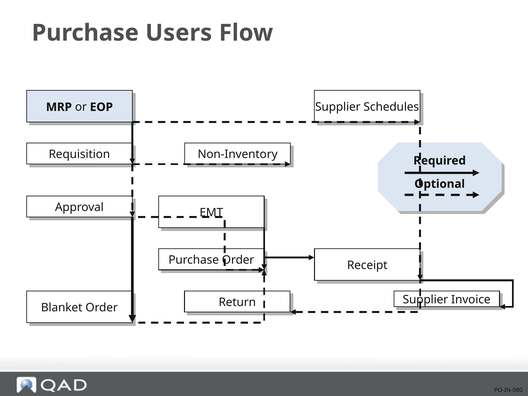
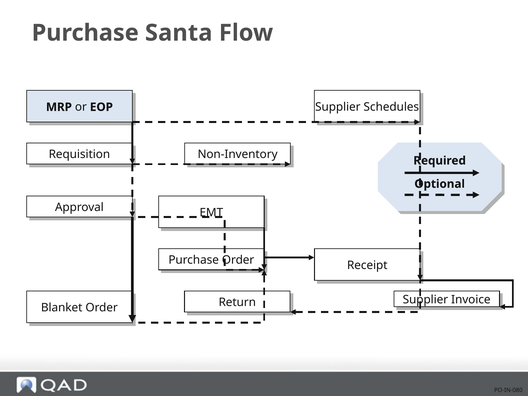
Users: Users -> Santa
